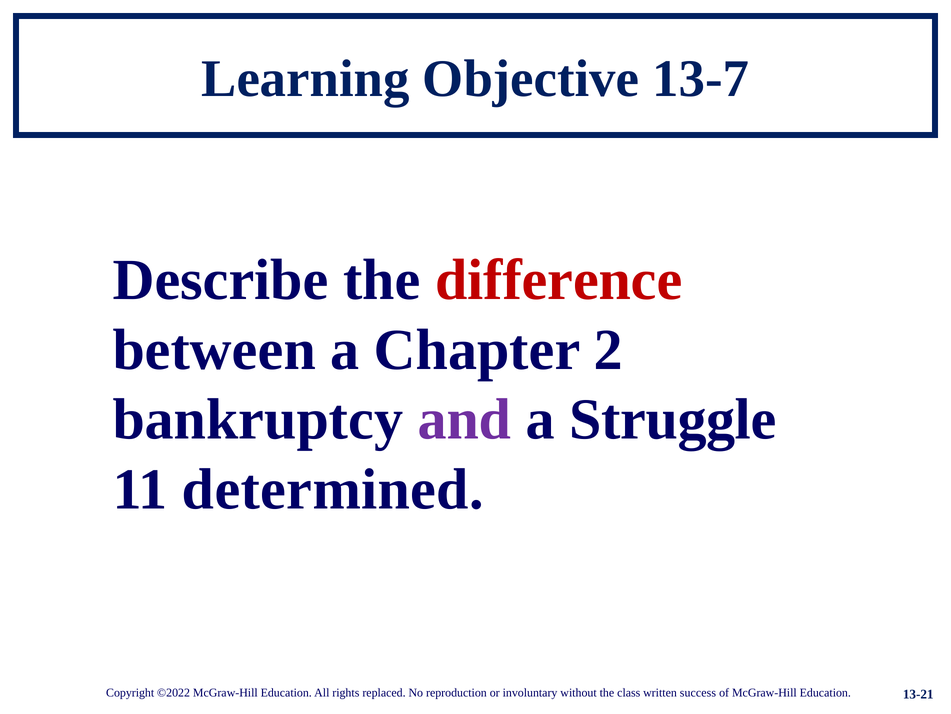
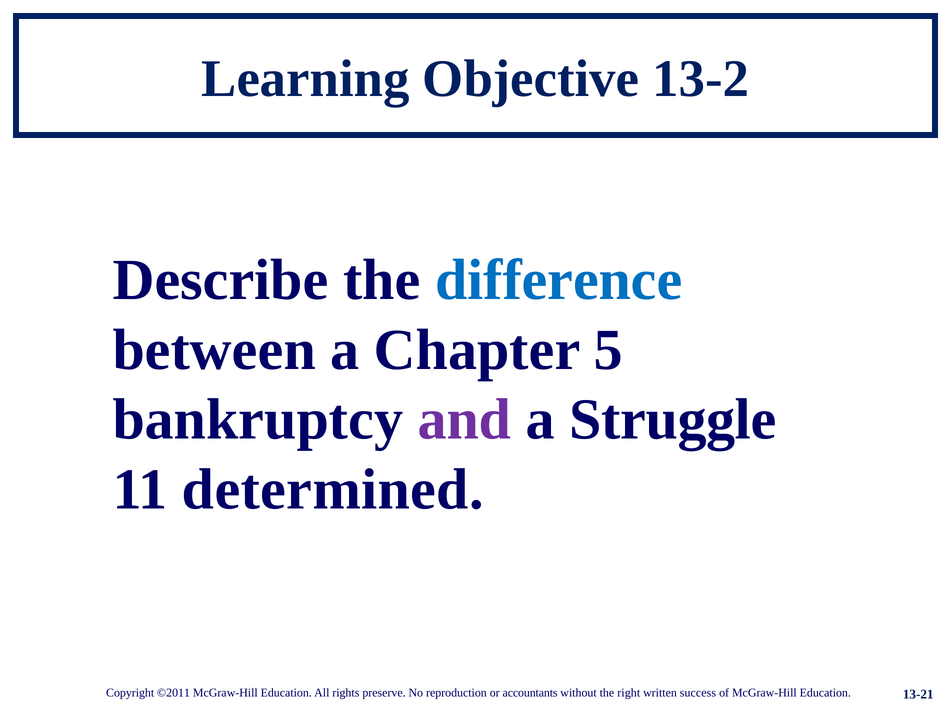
13-7: 13-7 -> 13-2
difference colour: red -> blue
2: 2 -> 5
©2022: ©2022 -> ©2011
replaced: replaced -> preserve
involuntary: involuntary -> accountants
class: class -> right
